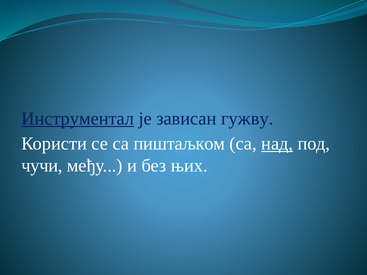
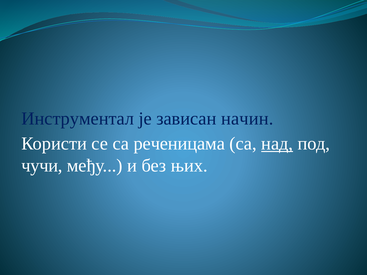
Инструментал underline: present -> none
гужву: гужву -> начин
пиштаљком: пиштаљком -> реченицама
